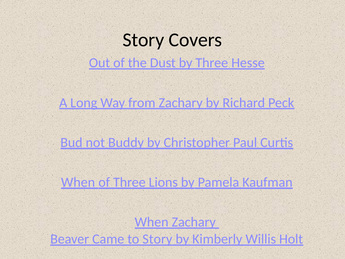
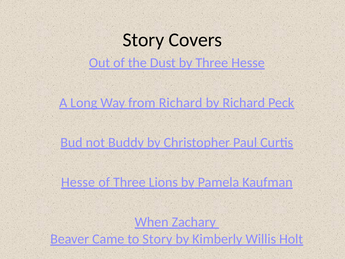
from Zachary: Zachary -> Richard
When at (78, 182): When -> Hesse
